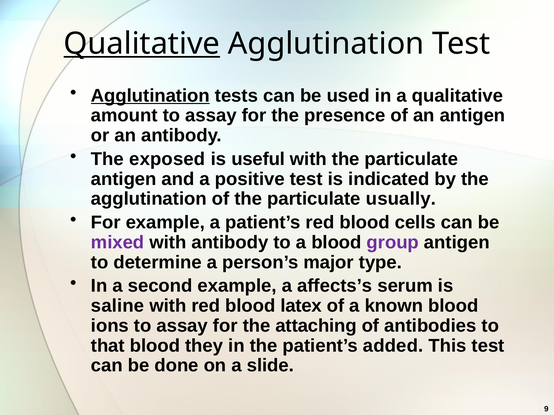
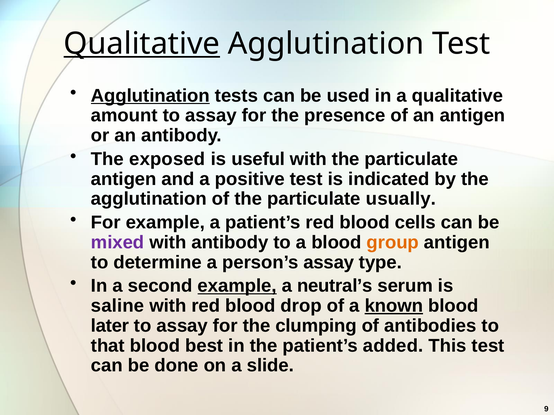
group colour: purple -> orange
person’s major: major -> assay
example at (237, 286) underline: none -> present
affects’s: affects’s -> neutral’s
latex: latex -> drop
known underline: none -> present
ions: ions -> later
attaching: attaching -> clumping
they: they -> best
